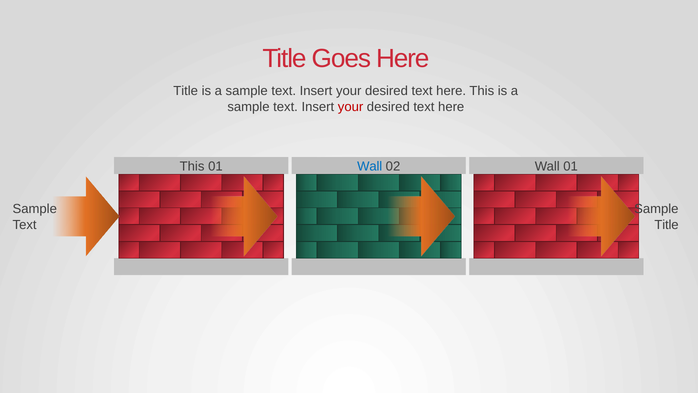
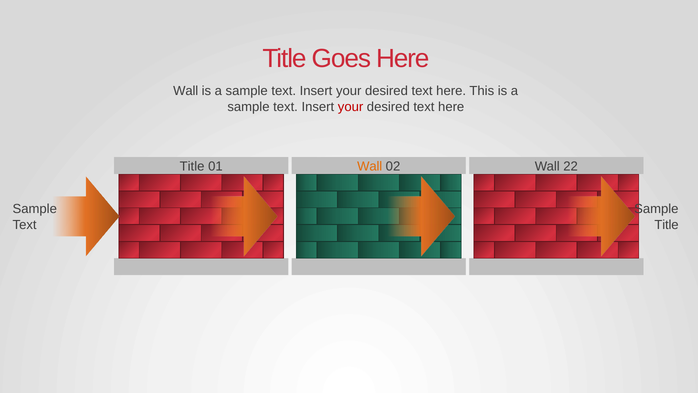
Title at (186, 91): Title -> Wall
This at (192, 166): This -> Title
Wall at (370, 166) colour: blue -> orange
Wall 01: 01 -> 22
